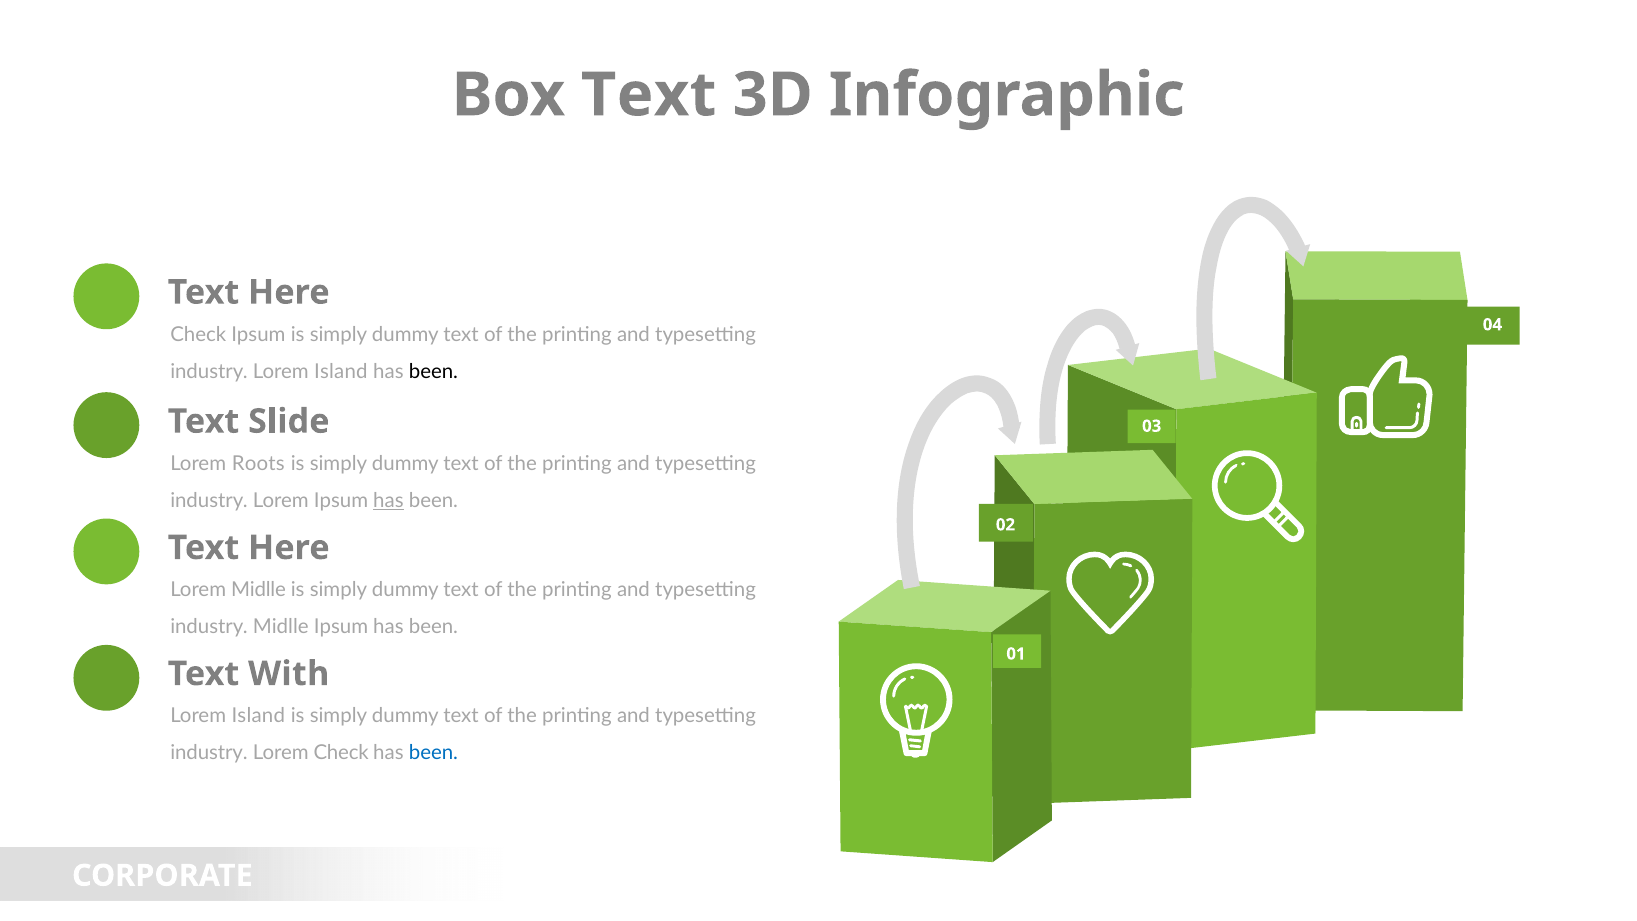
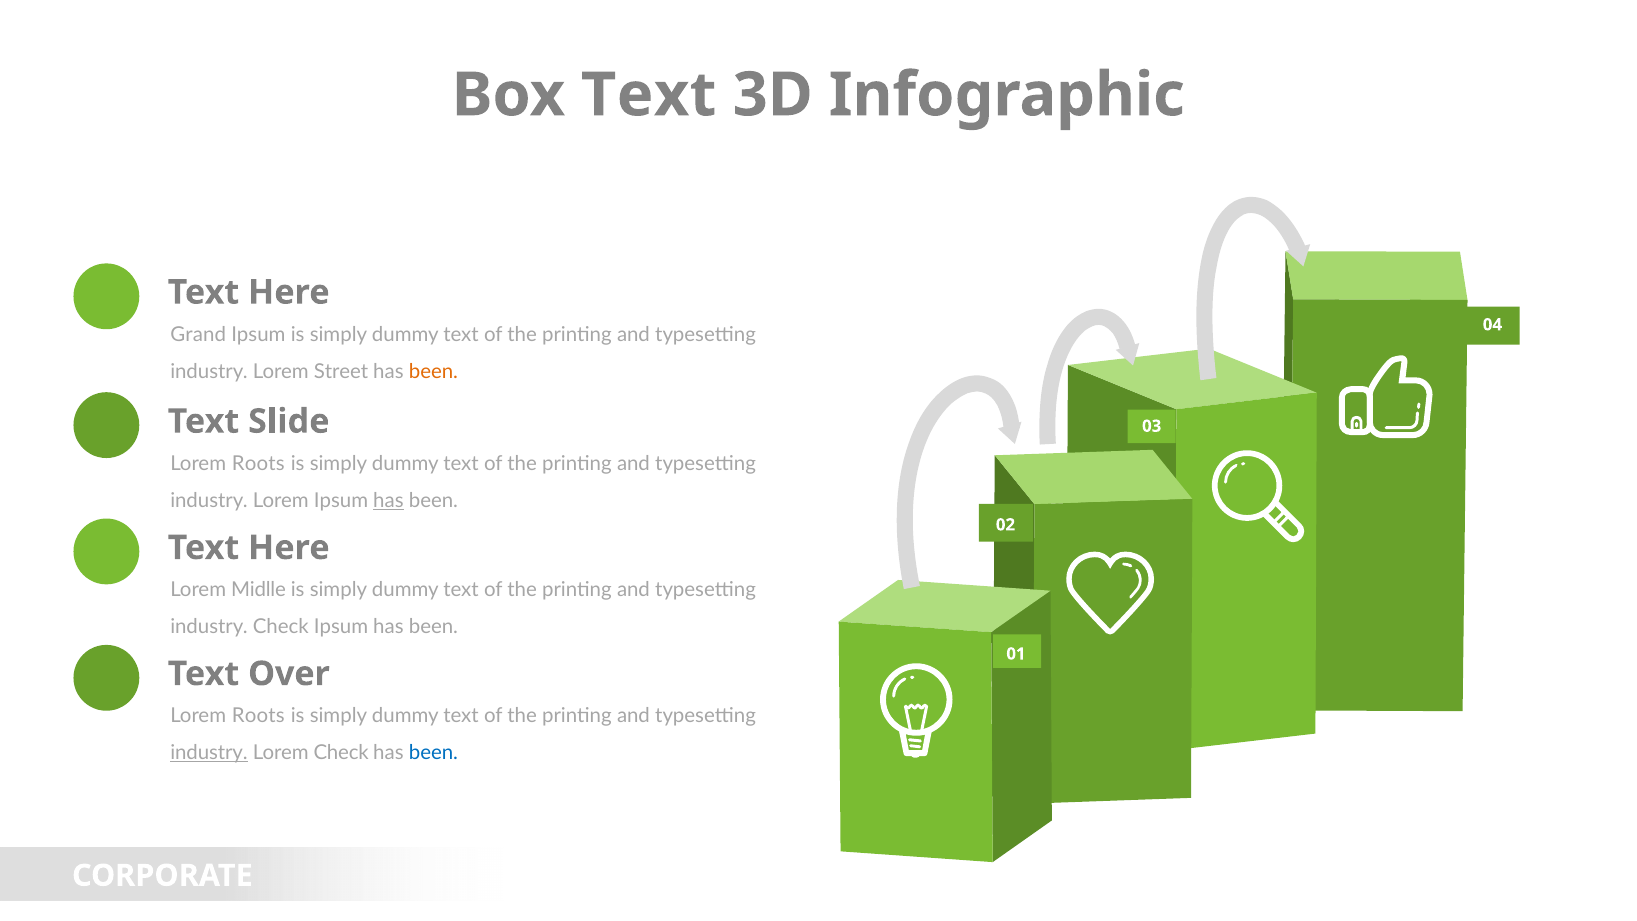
Check at (198, 335): Check -> Grand
industry Lorem Island: Island -> Street
been at (433, 371) colour: black -> orange
industry Midlle: Midlle -> Check
With: With -> Over
Island at (258, 716): Island -> Roots
industry at (209, 753) underline: none -> present
